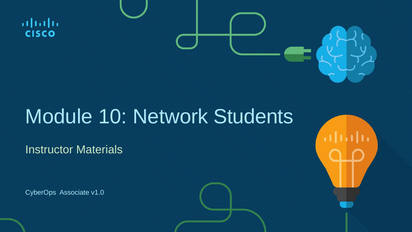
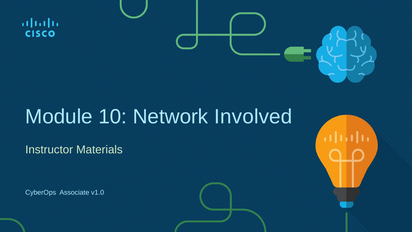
Students: Students -> Involved
